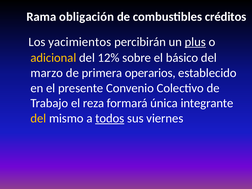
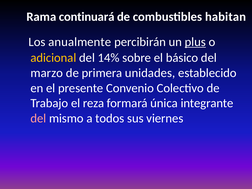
obligación: obligación -> continuará
créditos: créditos -> habitan
yacimientos: yacimientos -> anualmente
12%: 12% -> 14%
operarios: operarios -> unidades
del at (38, 118) colour: yellow -> pink
todos underline: present -> none
